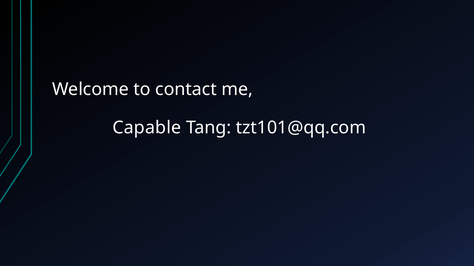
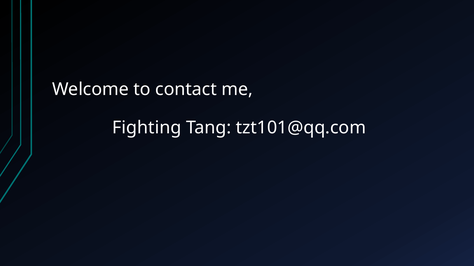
Capable: Capable -> Fighting
